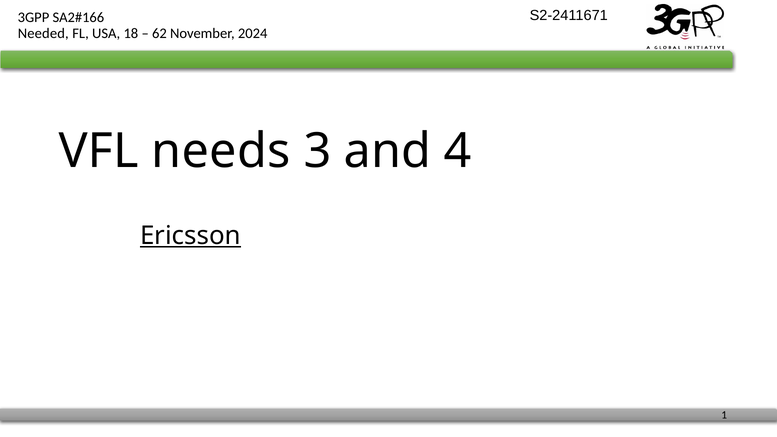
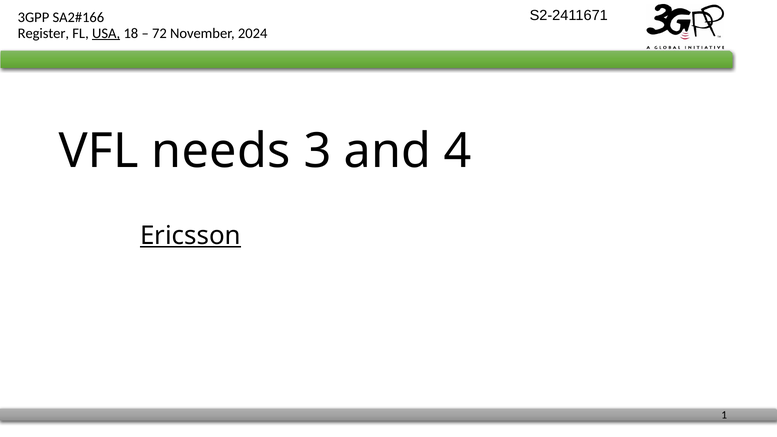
Needed: Needed -> Register
USA underline: none -> present
62: 62 -> 72
